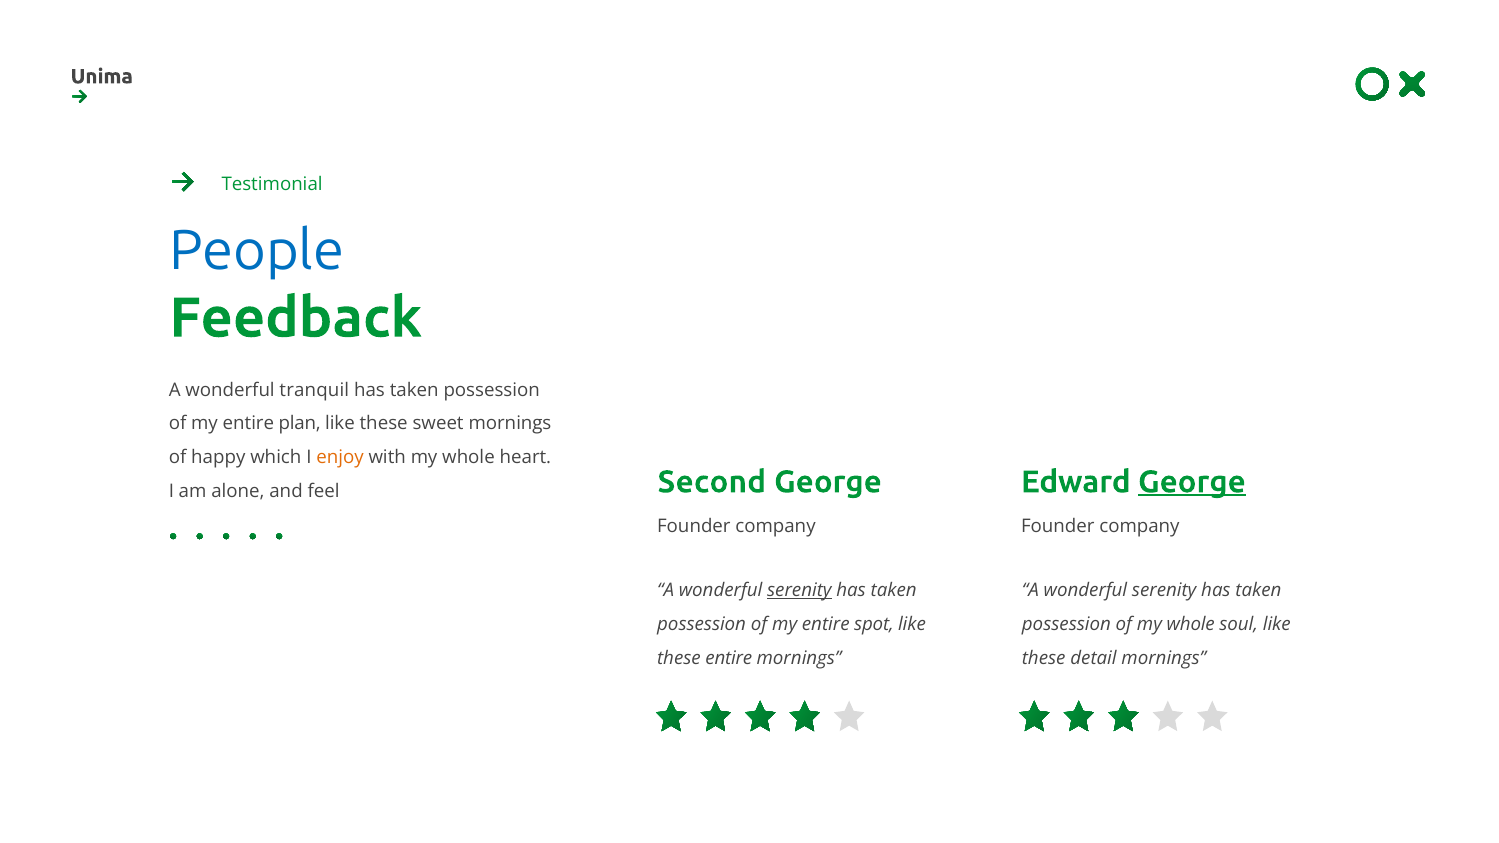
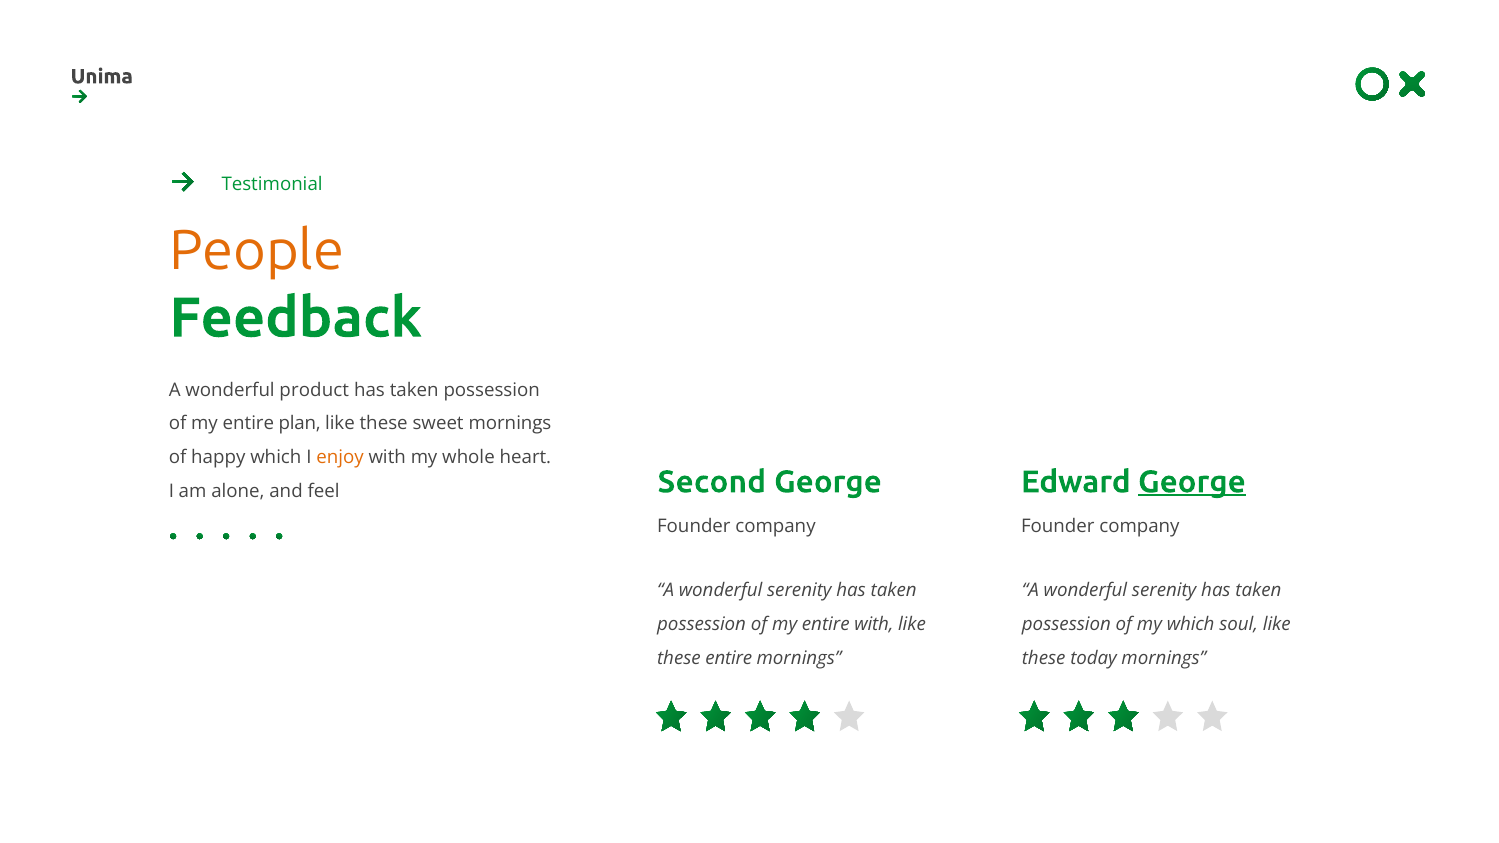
People colour: blue -> orange
tranquil: tranquil -> product
serenity at (799, 591) underline: present -> none
entire spot: spot -> with
of my whole: whole -> which
detail: detail -> today
